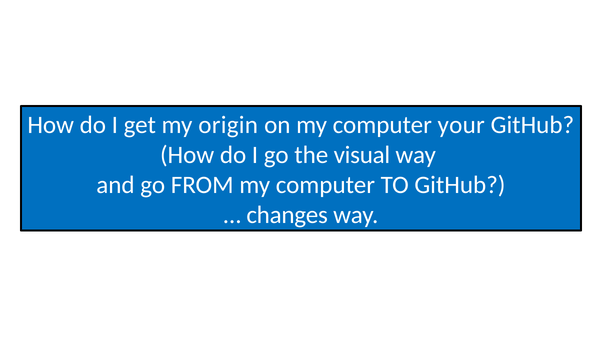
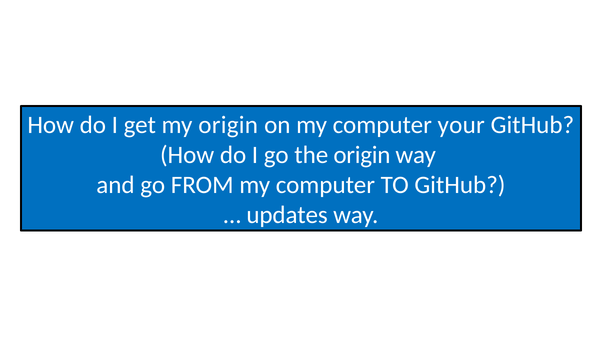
the visual: visual -> origin
changes: changes -> updates
